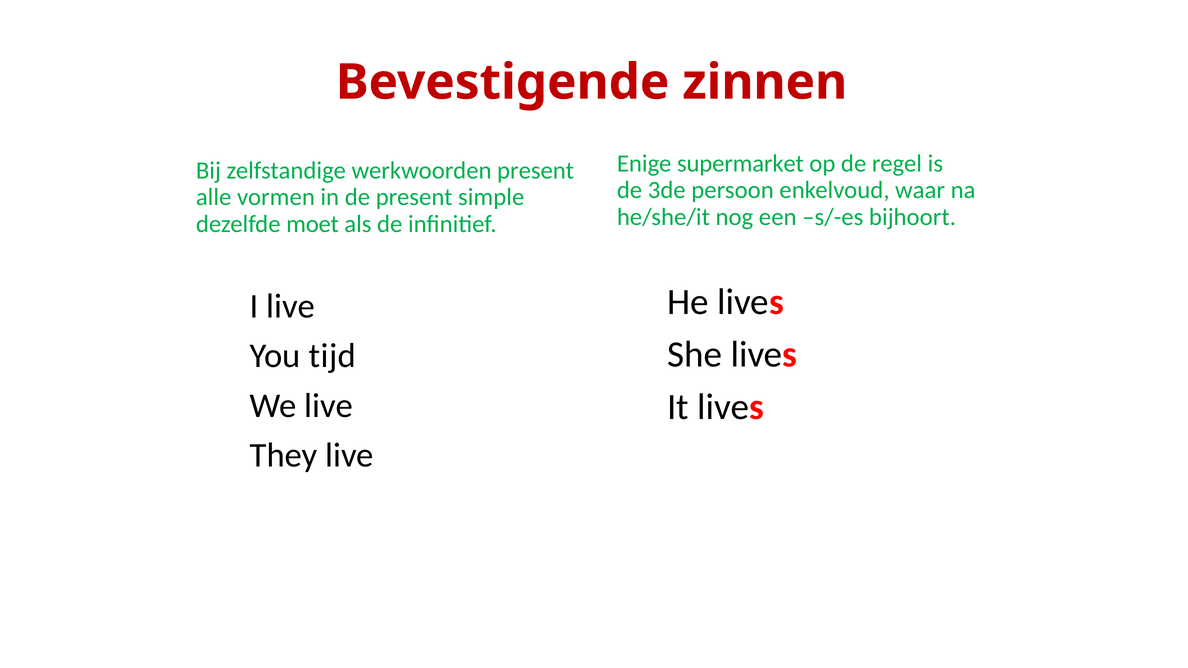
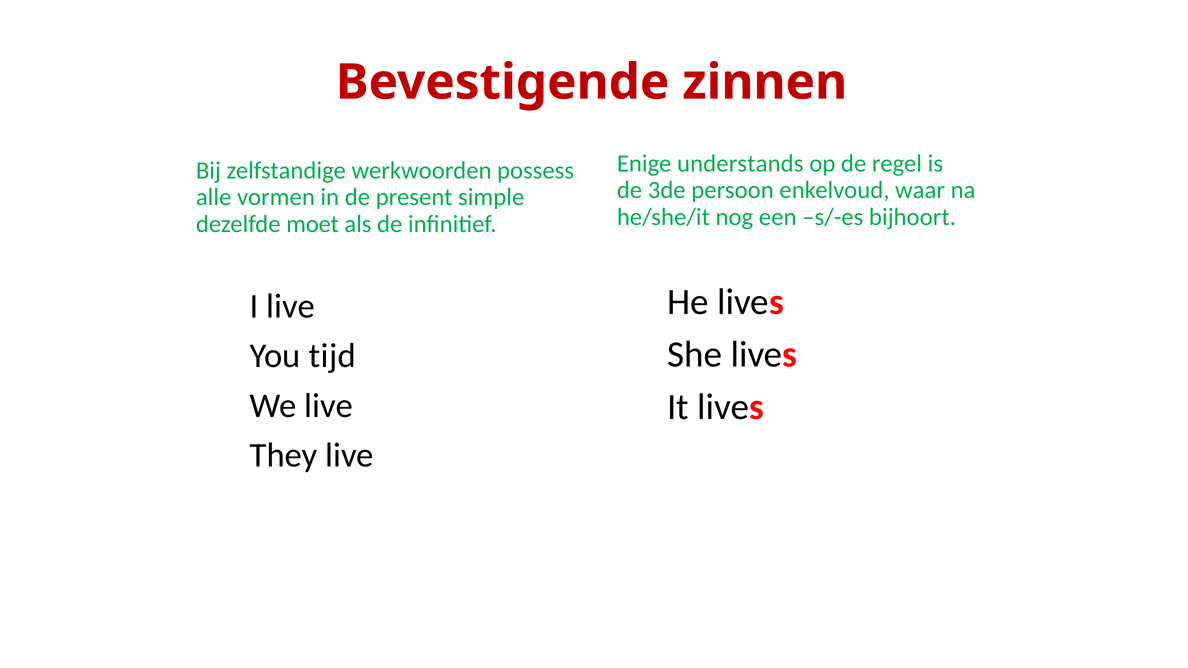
supermarket: supermarket -> understands
werkwoorden present: present -> possess
